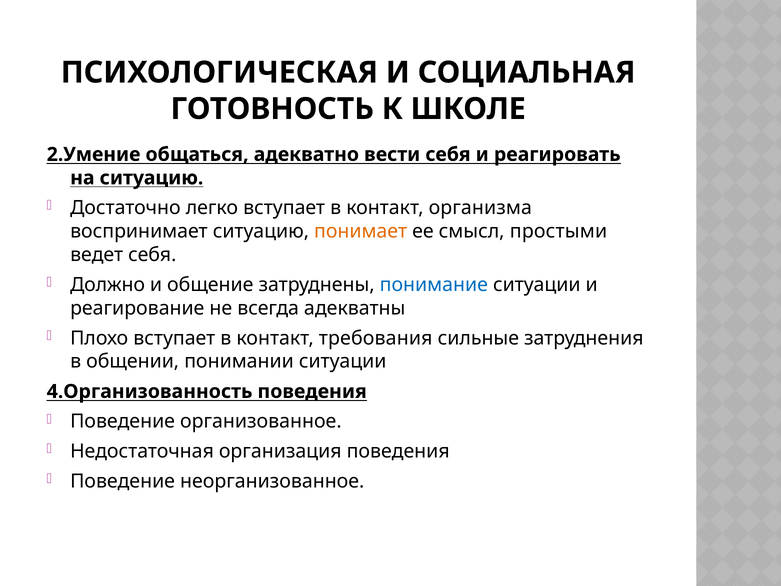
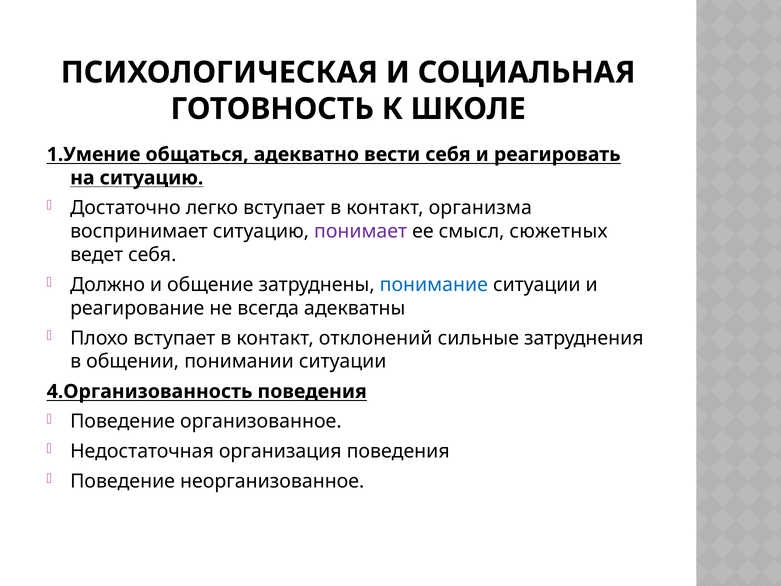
2.Умение: 2.Умение -> 1.Умение
понимает colour: orange -> purple
простыми: простыми -> сюжетных
требования: требования -> отклонений
